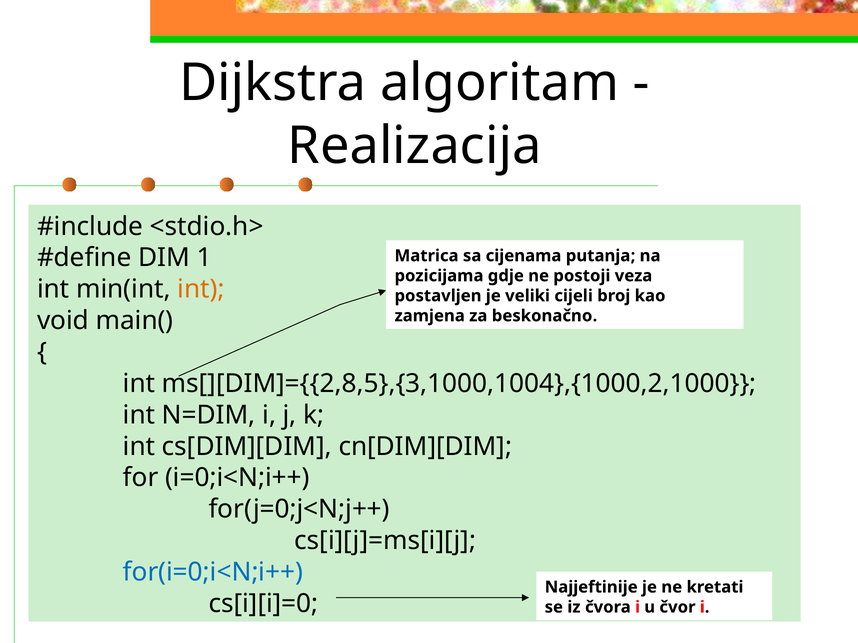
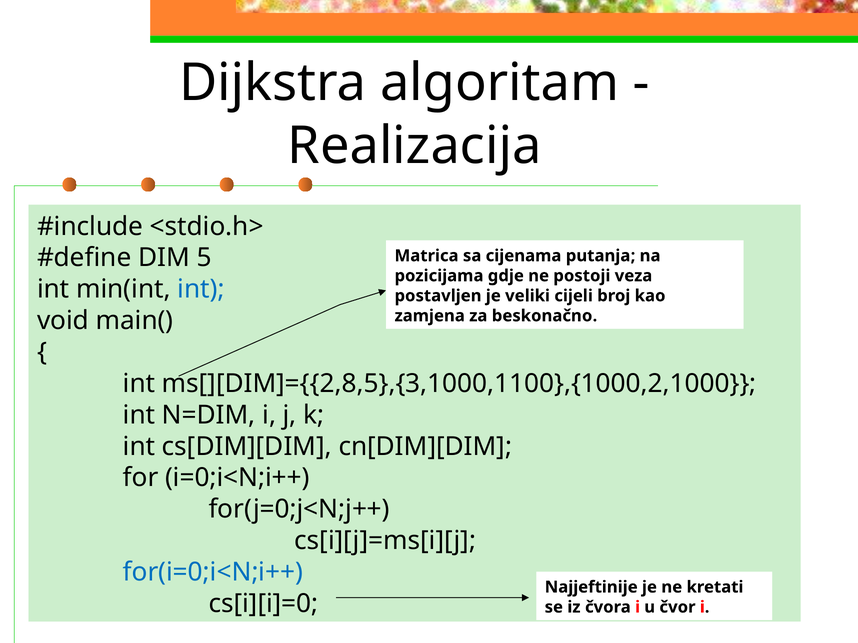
1: 1 -> 5
int at (201, 289) colour: orange -> blue
ms[][DIM]={{2,8,5},{3,1000,1004},{1000,2,1000: ms[][DIM]={{2,8,5},{3,1000,1004},{1000,2,1000 -> ms[][DIM]={{2,8,5},{3,1000,1100},{1000,2,1000
